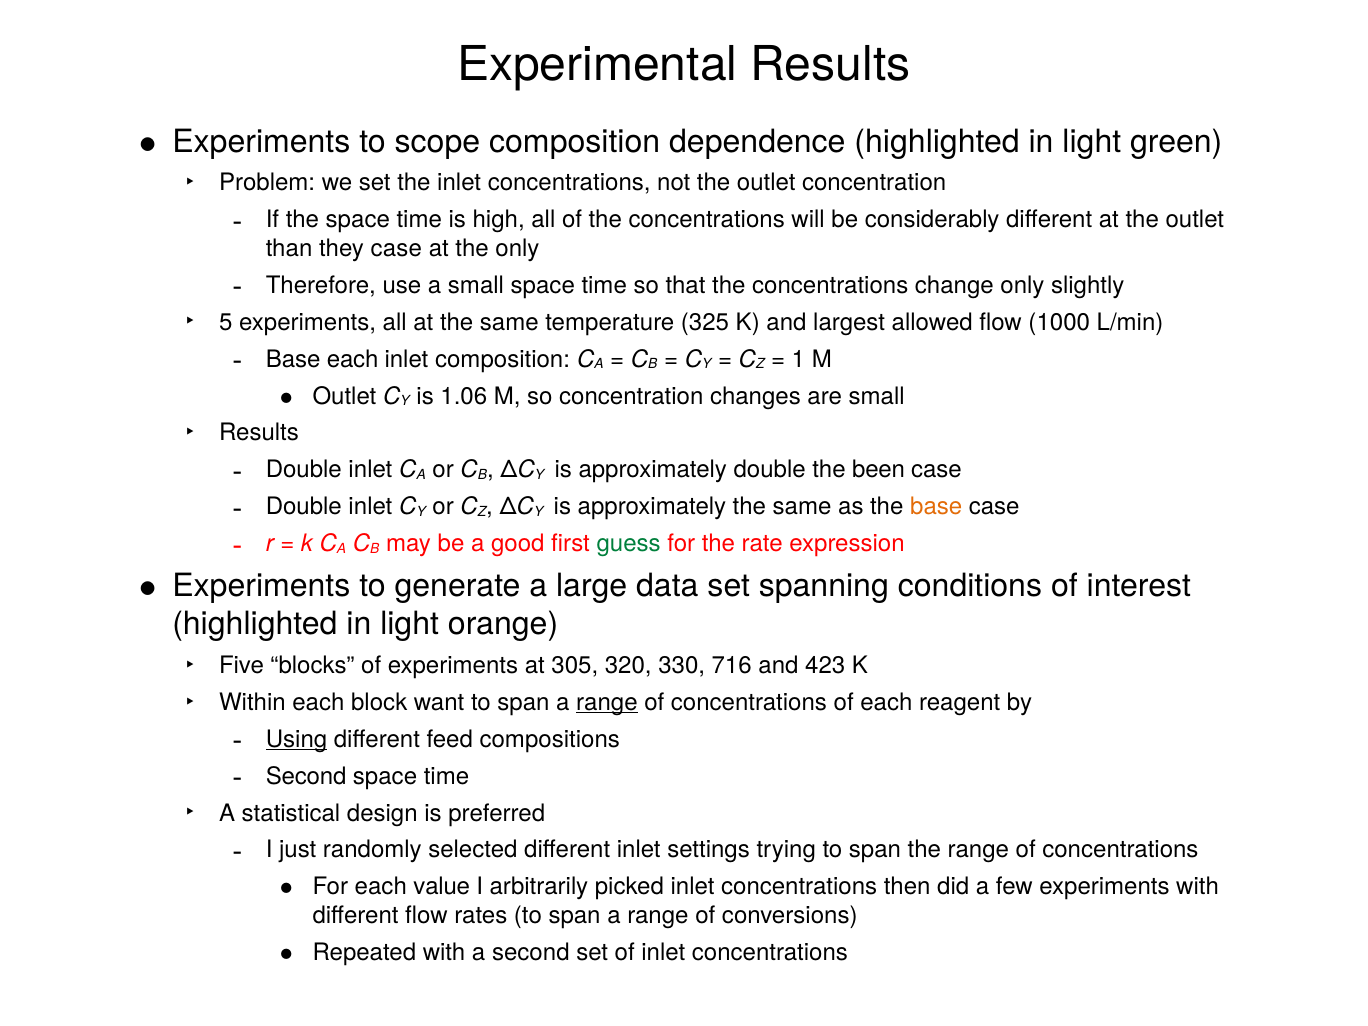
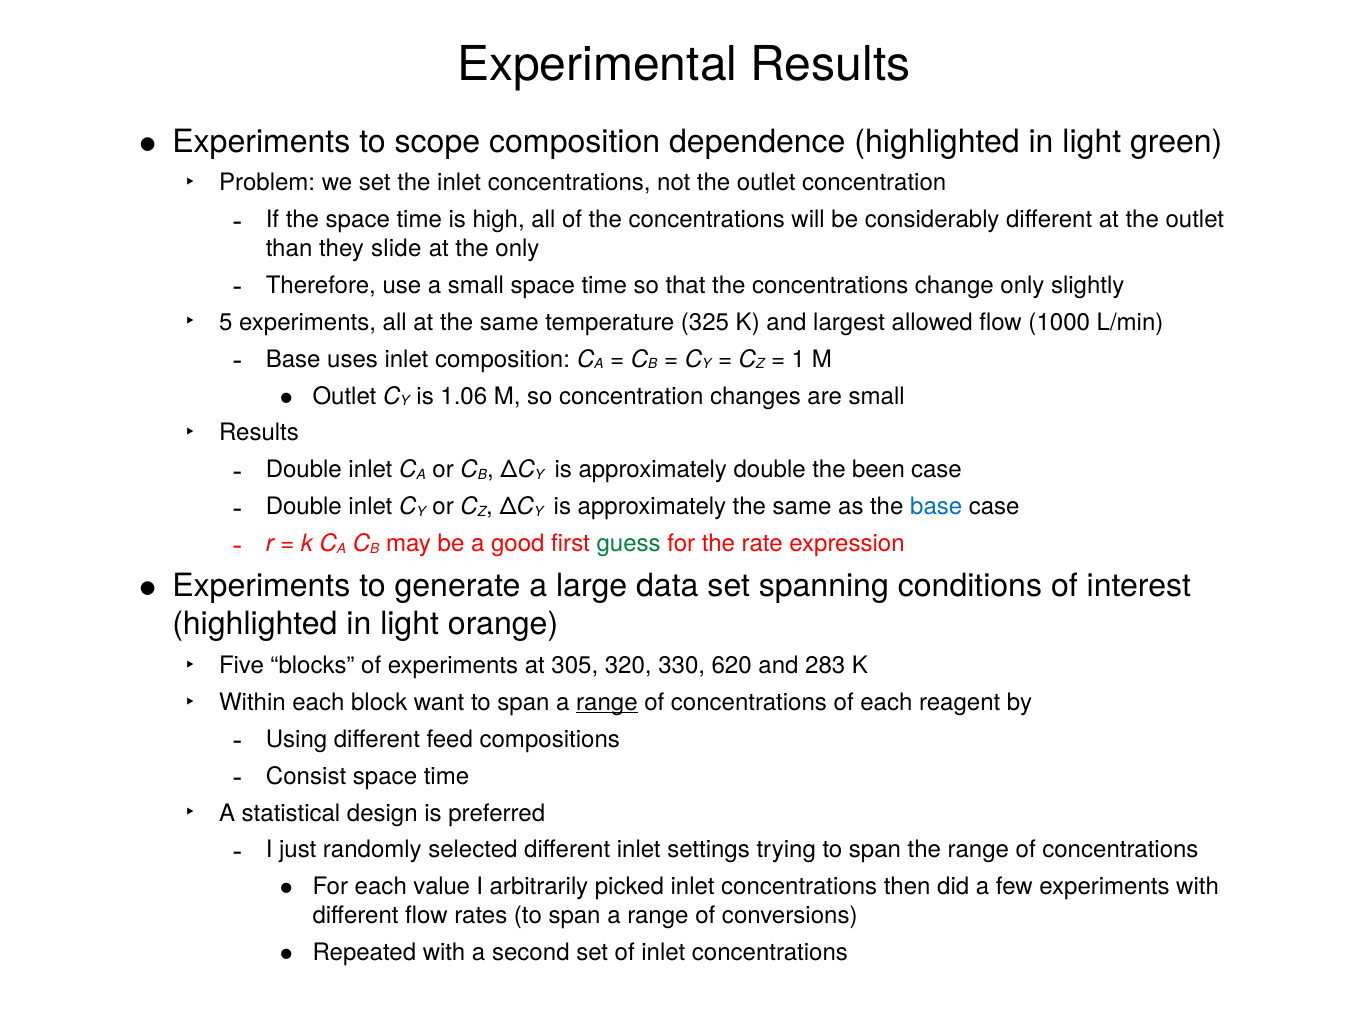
they case: case -> slide
Base each: each -> uses
base at (936, 507) colour: orange -> blue
716: 716 -> 620
423: 423 -> 283
Using underline: present -> none
Second at (306, 776): Second -> Consist
